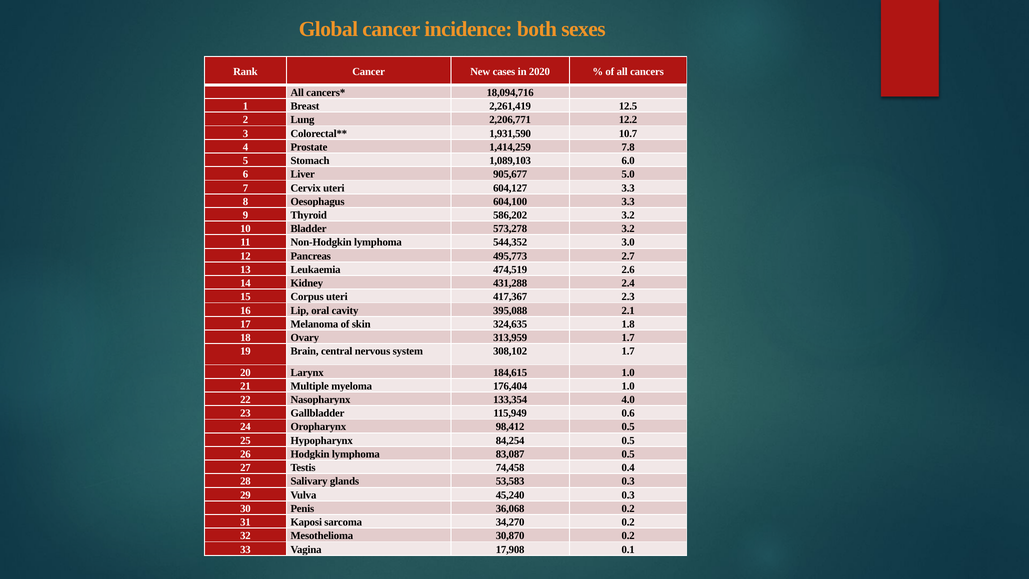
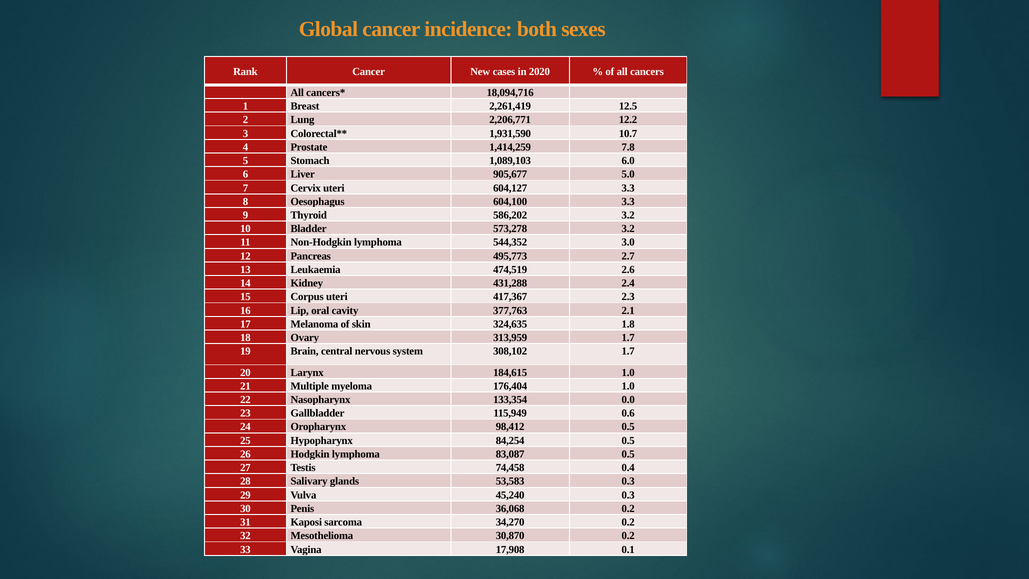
395,088: 395,088 -> 377,763
4.0: 4.0 -> 0.0
